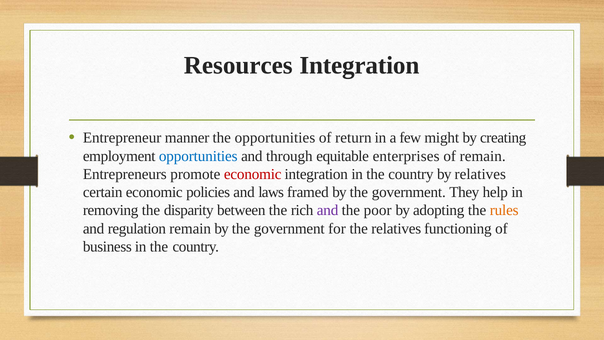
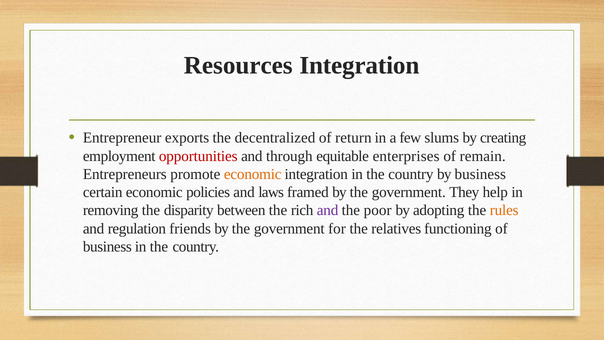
manner: manner -> exports
the opportunities: opportunities -> decentralized
might: might -> slums
opportunities at (198, 156) colour: blue -> red
economic at (253, 174) colour: red -> orange
by relatives: relatives -> business
regulation remain: remain -> friends
